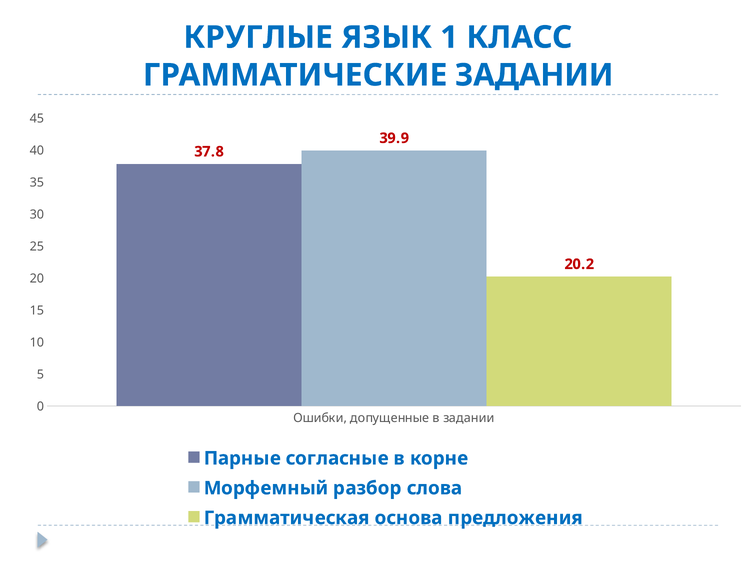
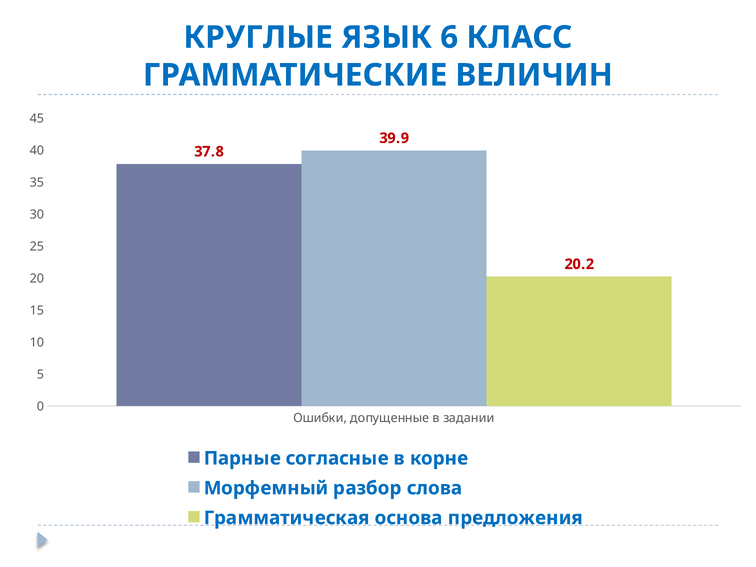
1: 1 -> 6
ГРАММАТИЧЕСКИЕ ЗАДАНИИ: ЗАДАНИИ -> ВЕЛИЧИН
